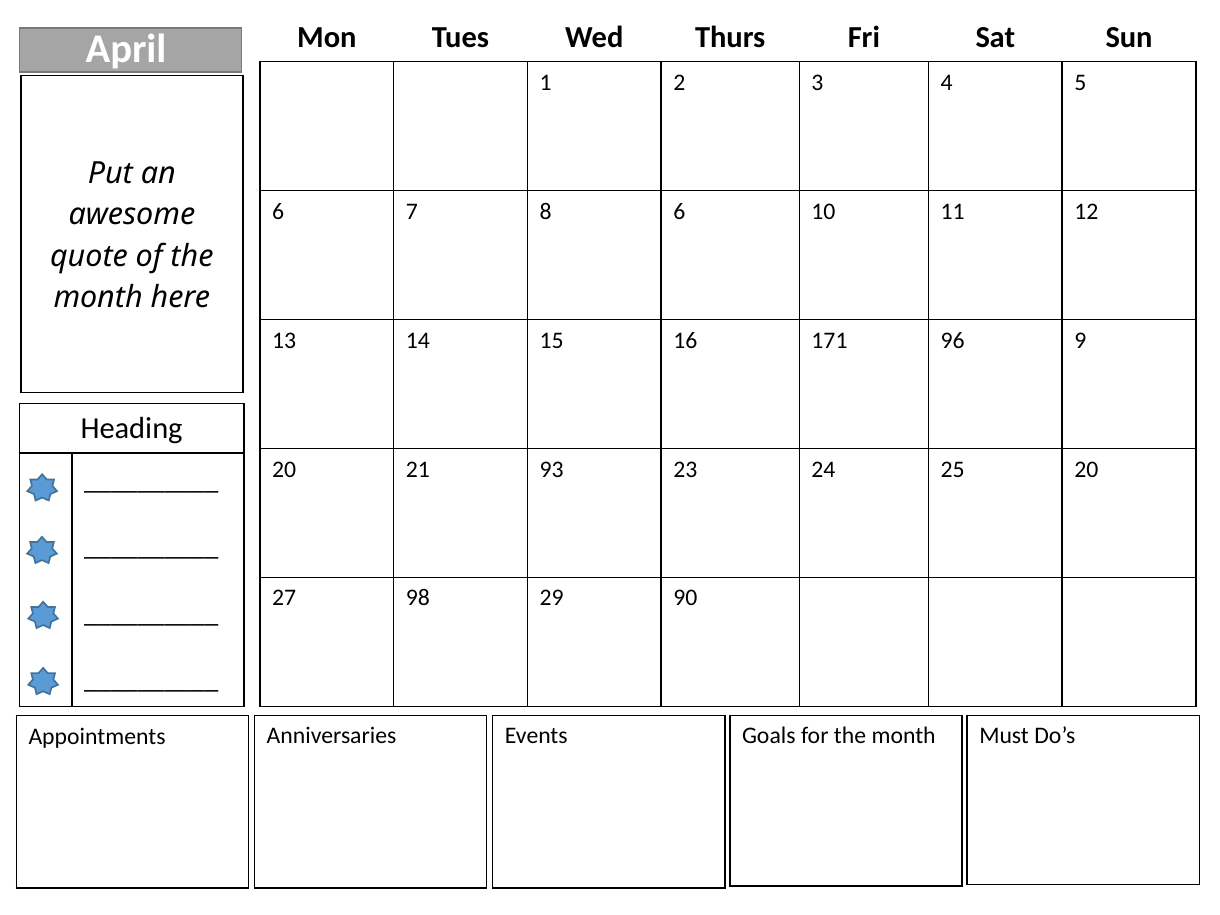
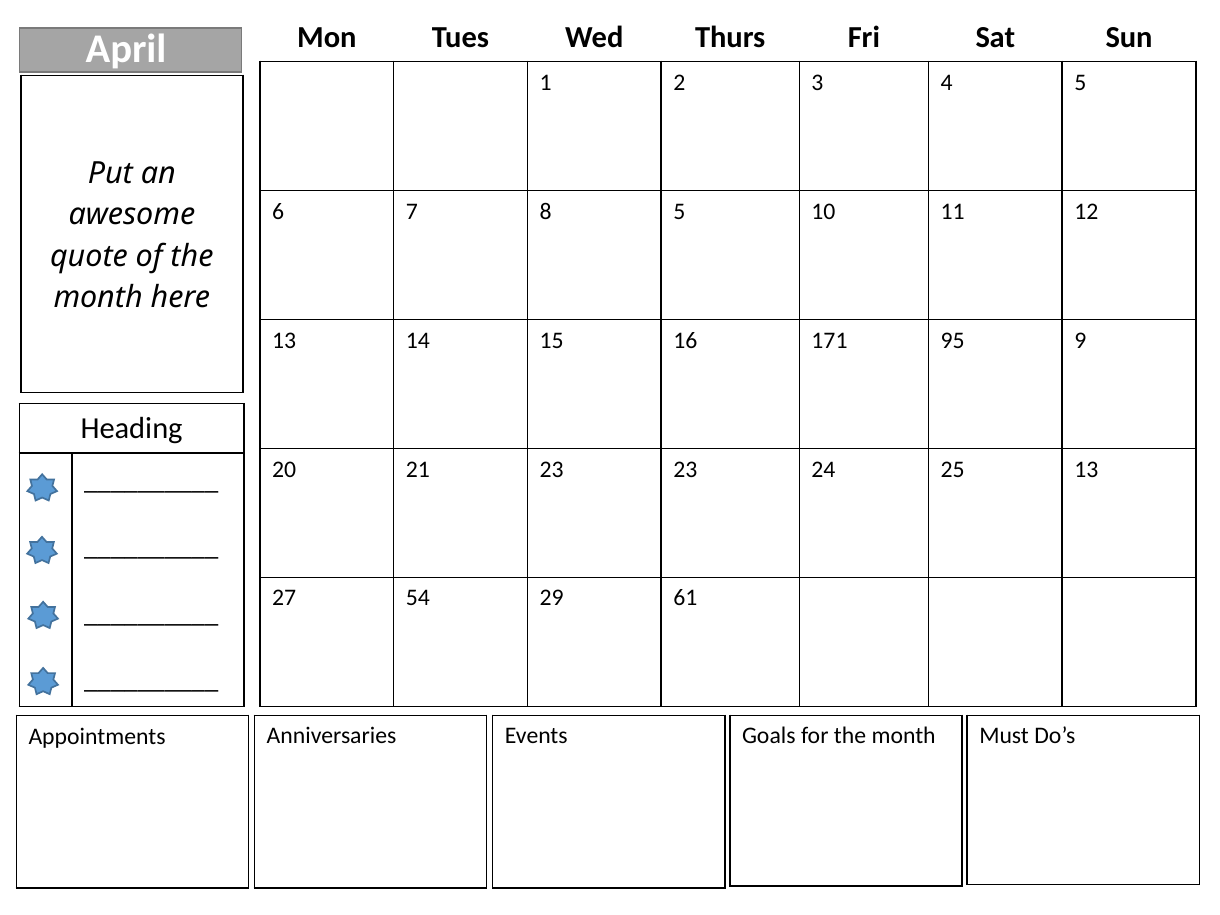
8 6: 6 -> 5
96: 96 -> 95
21 93: 93 -> 23
25 20: 20 -> 13
98: 98 -> 54
90: 90 -> 61
